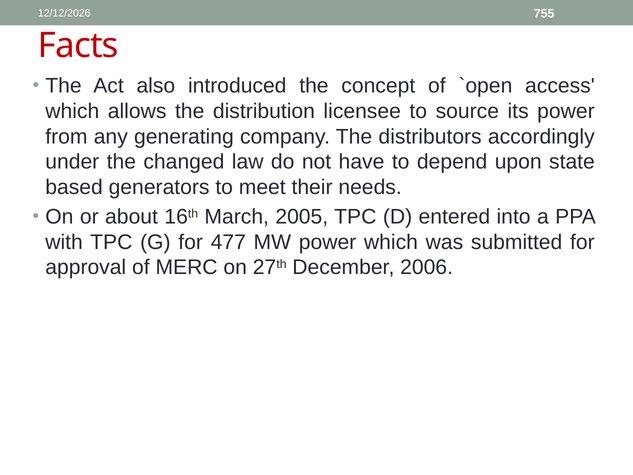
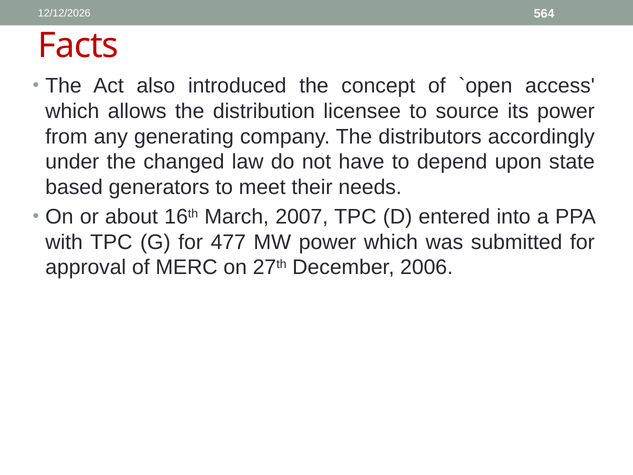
755: 755 -> 564
2005: 2005 -> 2007
